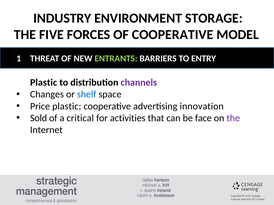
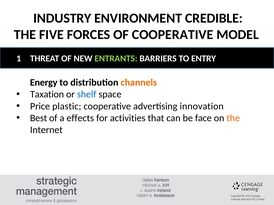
STORAGE: STORAGE -> CREDIBLE
Plastic at (44, 83): Plastic -> Energy
channels colour: purple -> orange
Changes: Changes -> Taxation
Sold: Sold -> Best
critical: critical -> effects
the at (233, 118) colour: purple -> orange
